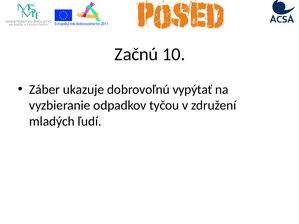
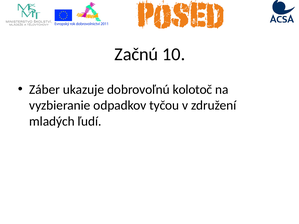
vypýtať: vypýtať -> kolotoč
